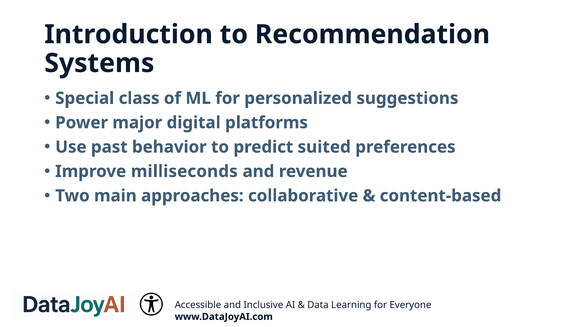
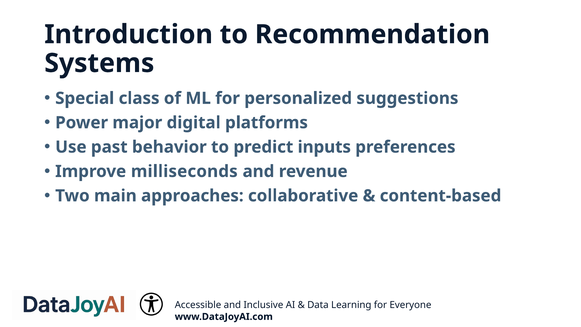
suited: suited -> inputs
